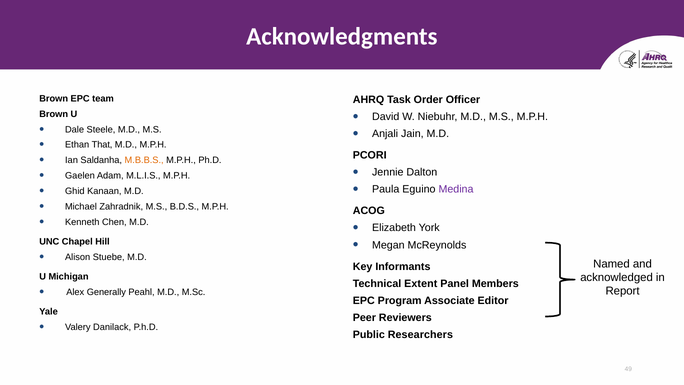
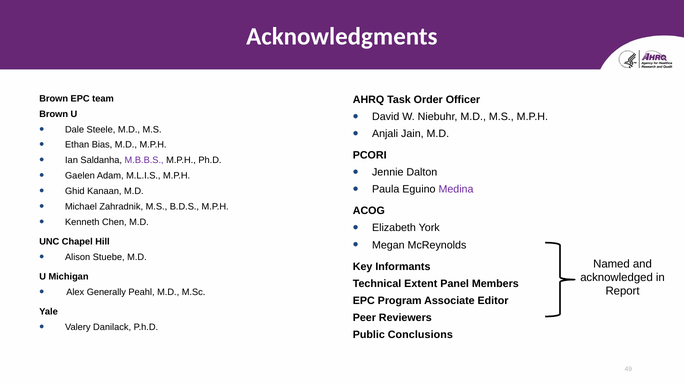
That: That -> Bias
M.B.B.S colour: orange -> purple
Researchers: Researchers -> Conclusions
